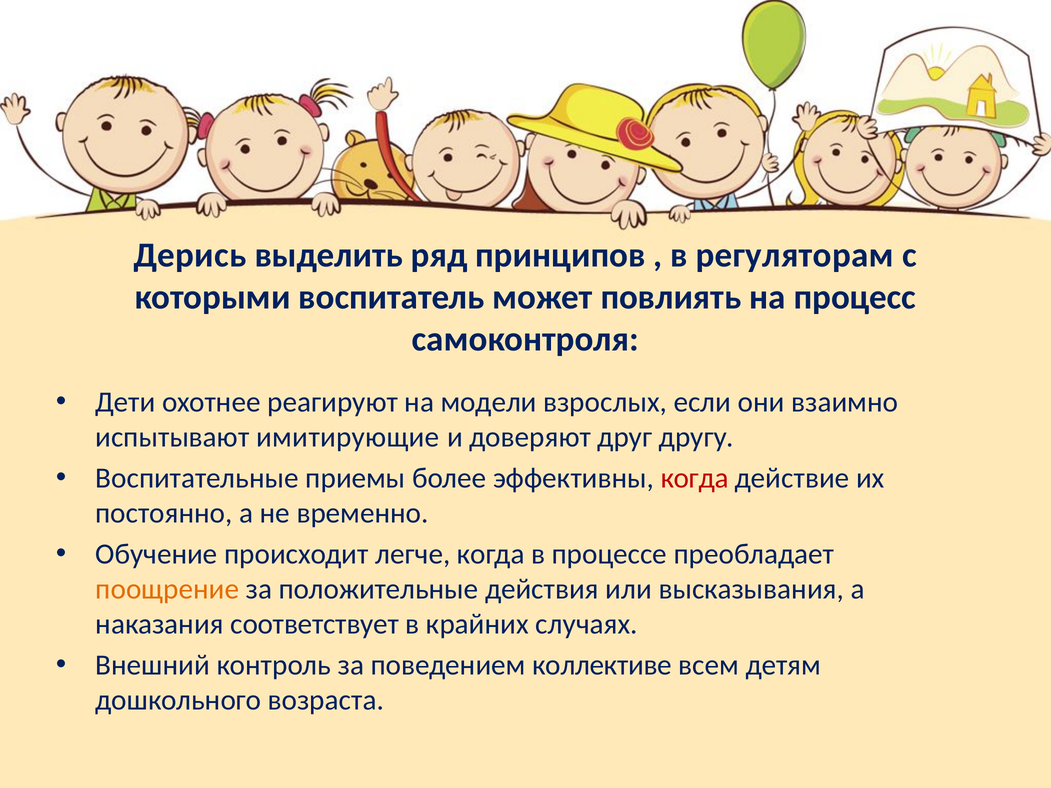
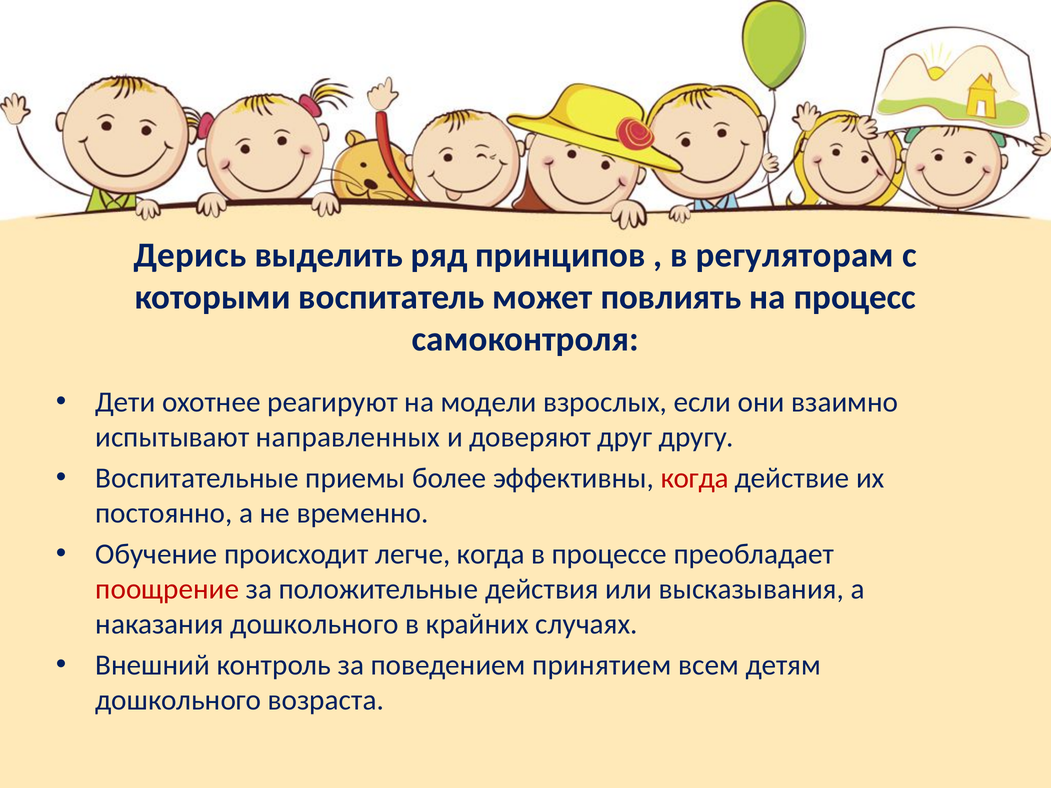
имитирующие: имитирующие -> направленных
поощрение colour: orange -> red
наказания соответствует: соответствует -> дошкольного
коллективе: коллективе -> принятием
